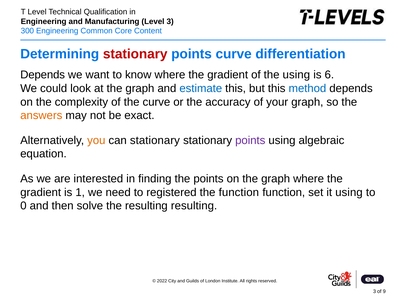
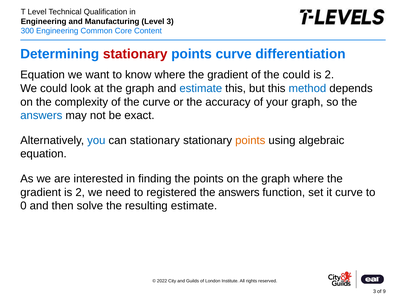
Depends at (43, 75): Depends -> Equation
the using: using -> could
6 at (329, 75): 6 -> 2
answers at (41, 115) colour: orange -> blue
you colour: orange -> blue
points at (250, 140) colour: purple -> orange
gradient is 1: 1 -> 2
function at (239, 192): function -> answers
it using: using -> curve
resulting resulting: resulting -> estimate
